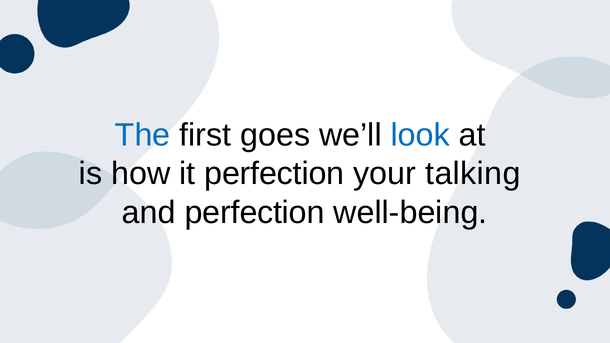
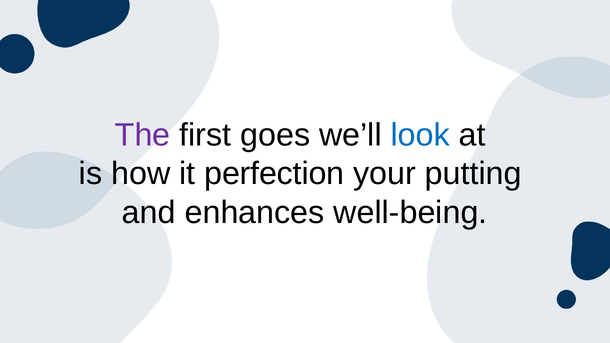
The colour: blue -> purple
talking: talking -> putting
and perfection: perfection -> enhances
